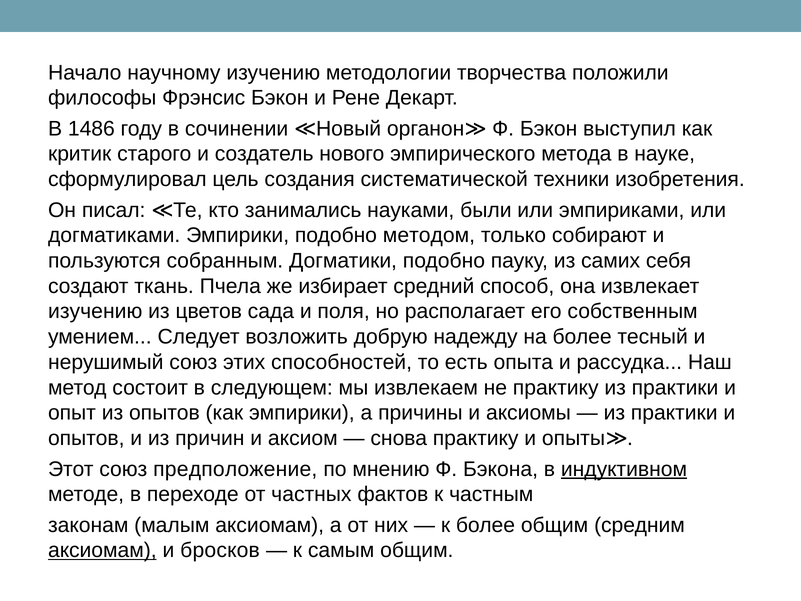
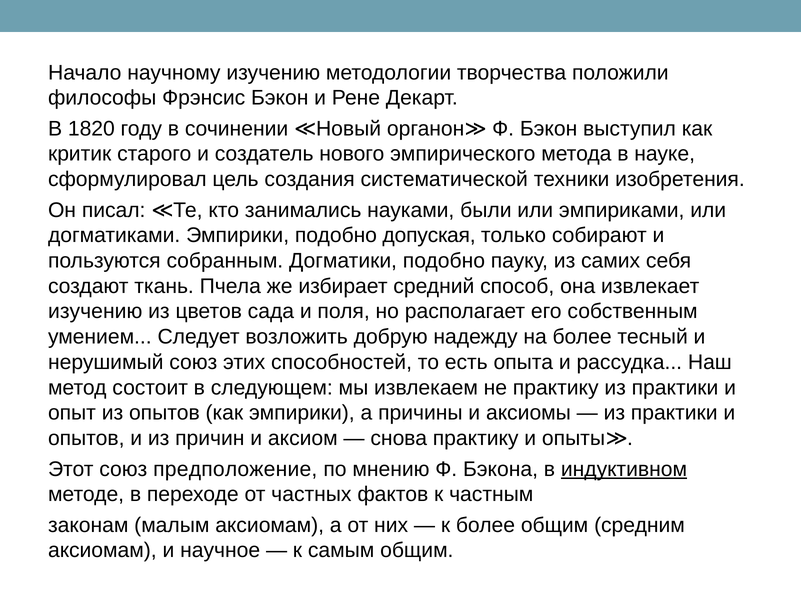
1486: 1486 -> 1820
методом: методом -> допуская
аксиомам at (102, 550) underline: present -> none
бросков: бросков -> научное
